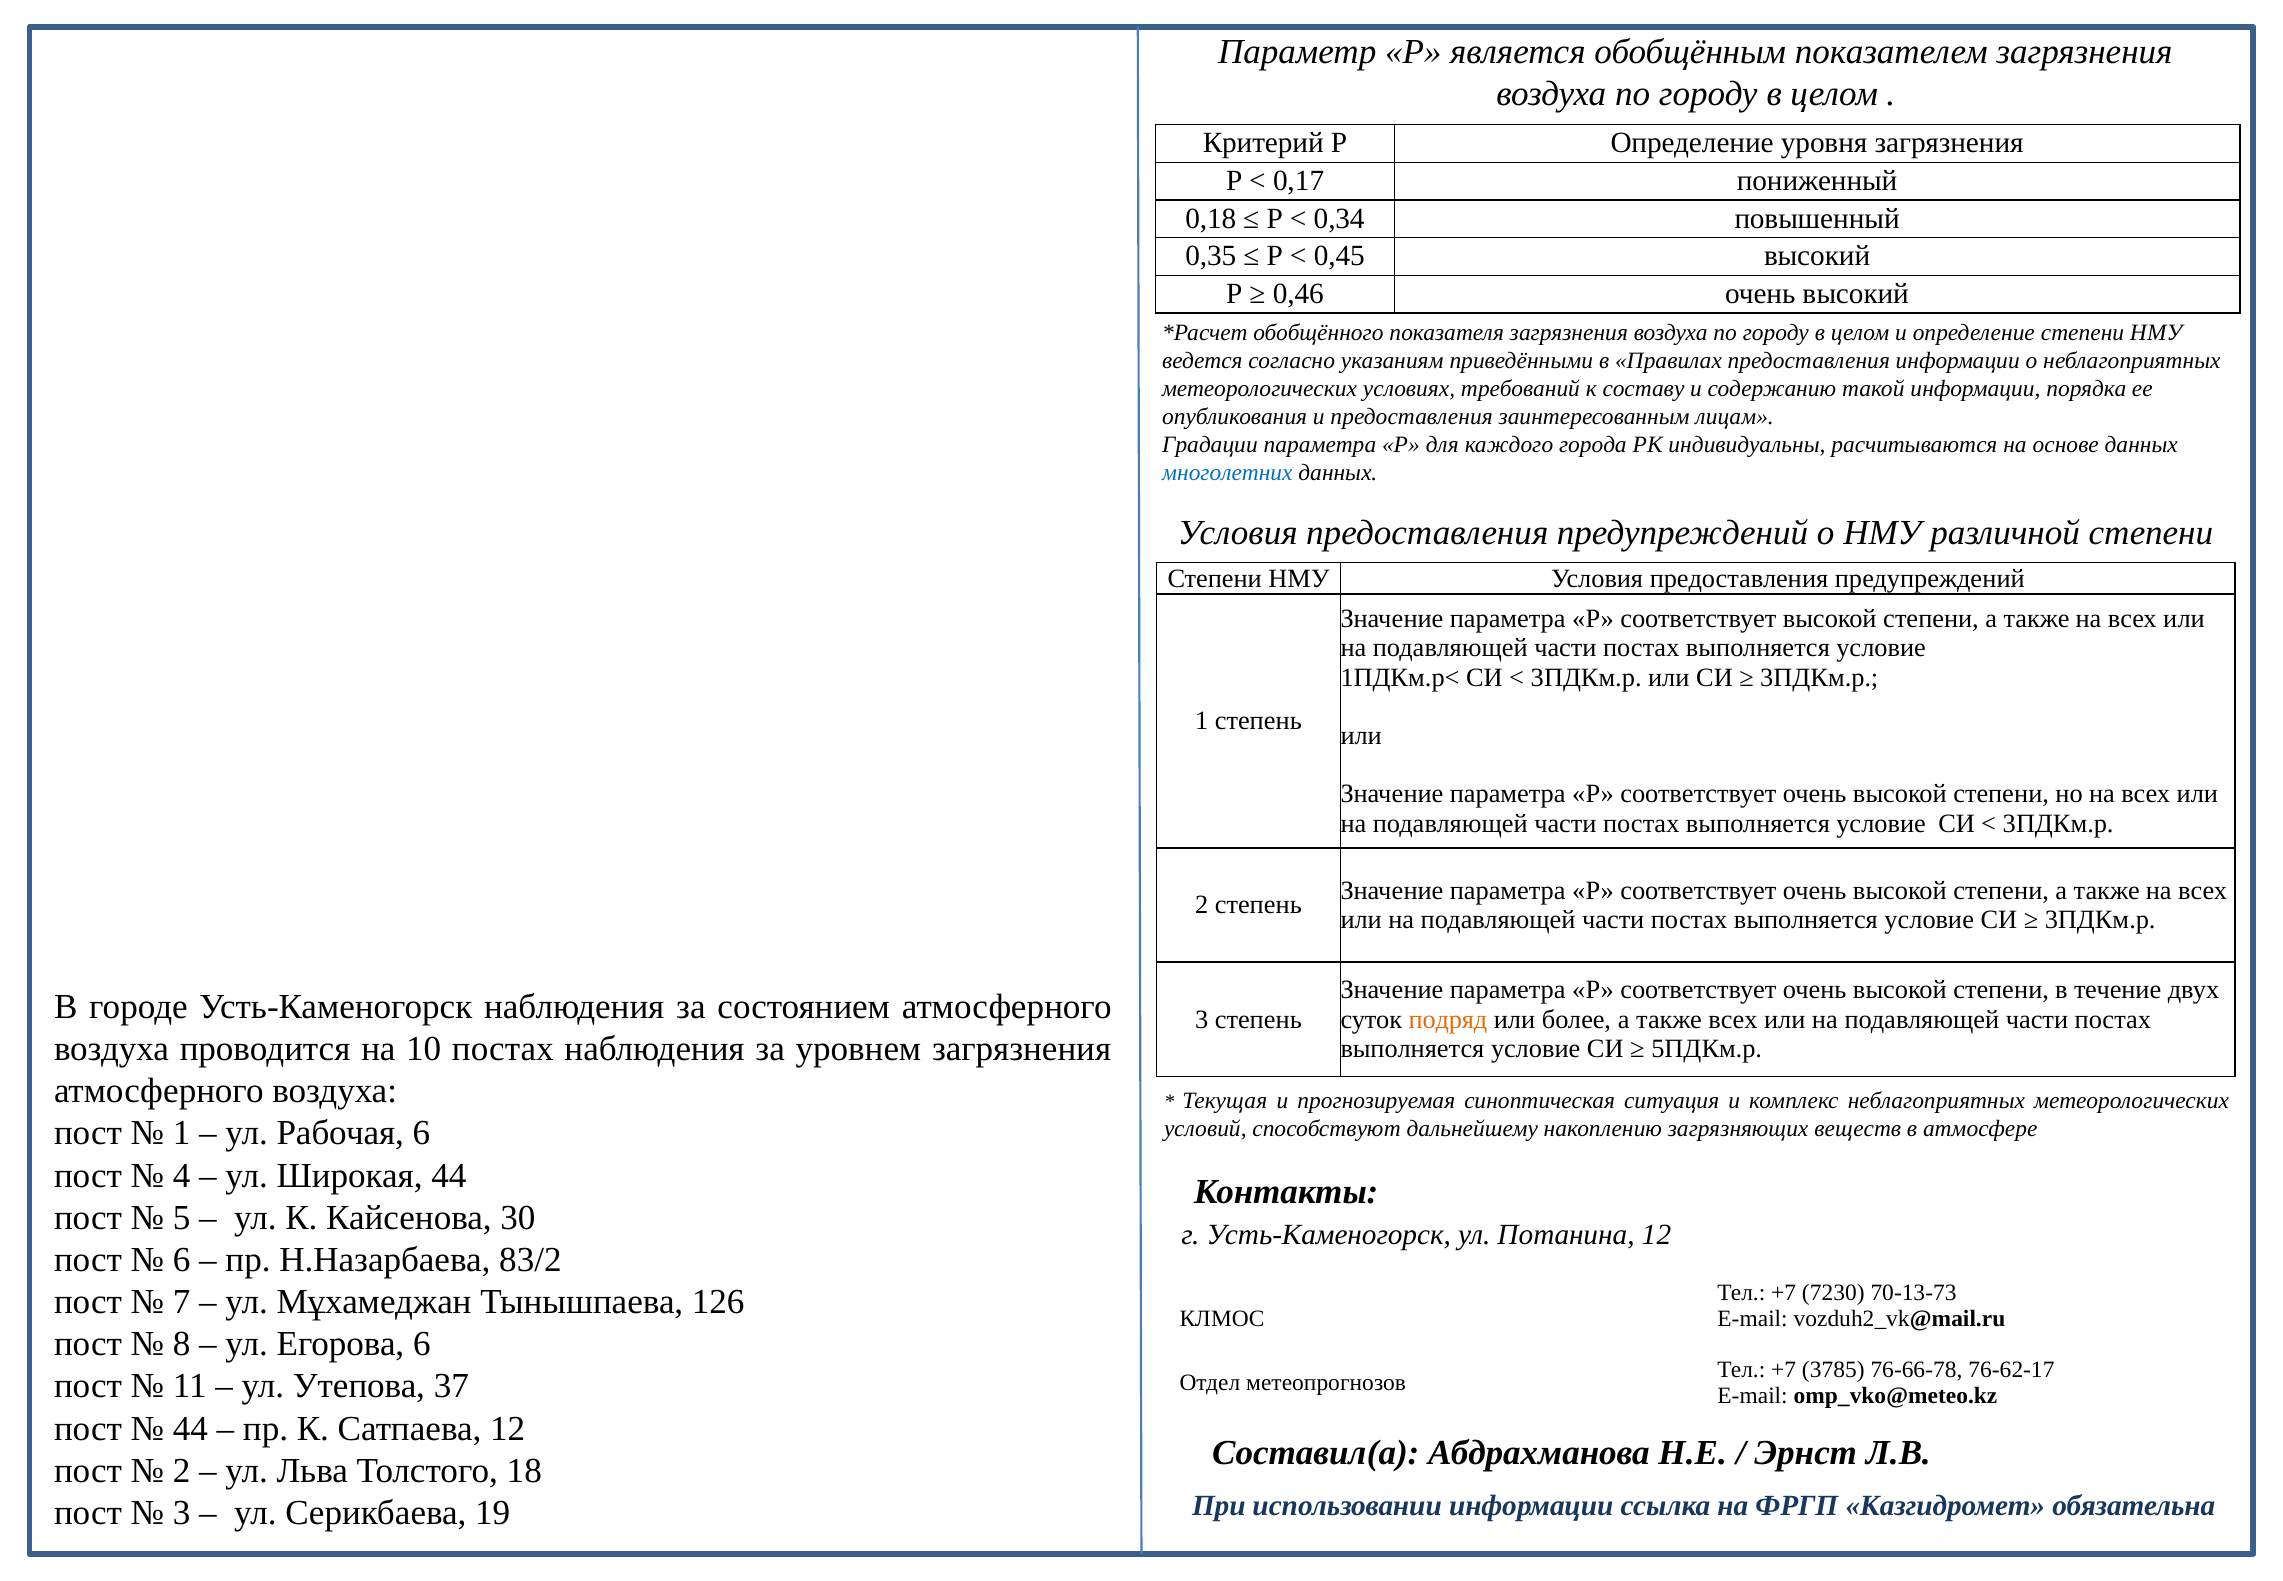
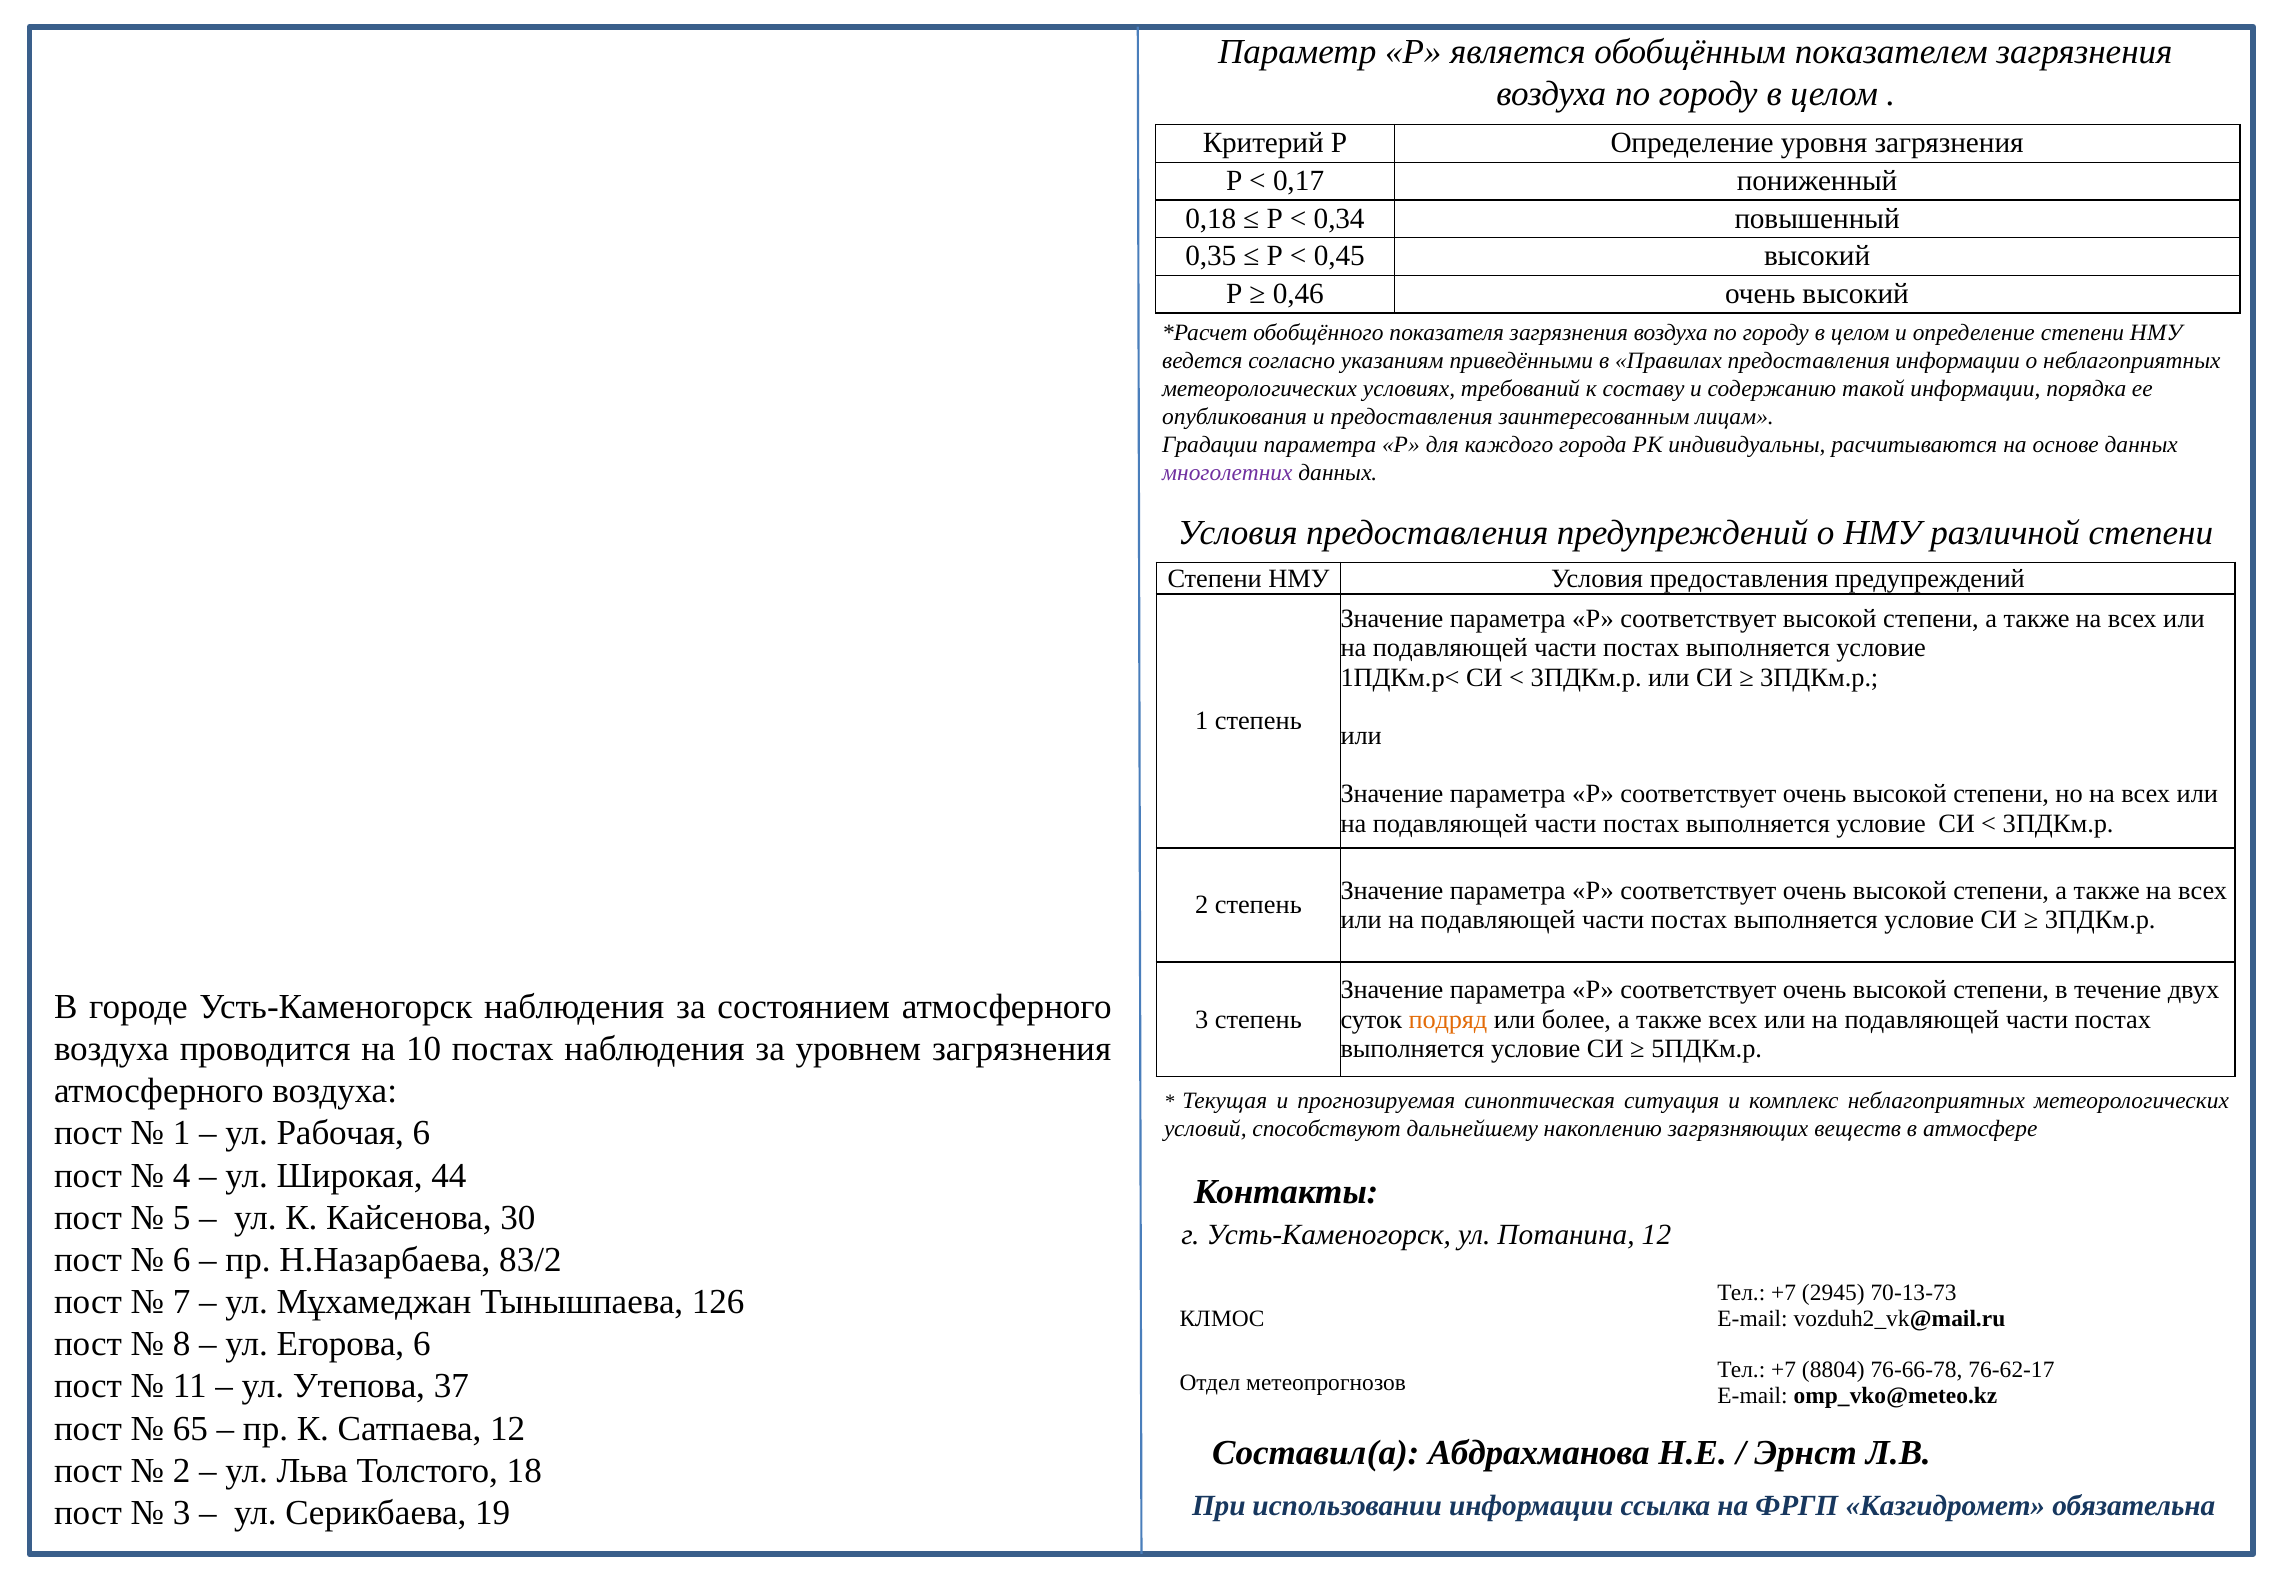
многолетних colour: blue -> purple
7230: 7230 -> 2945
3785: 3785 -> 8804
44 at (190, 1428): 44 -> 65
